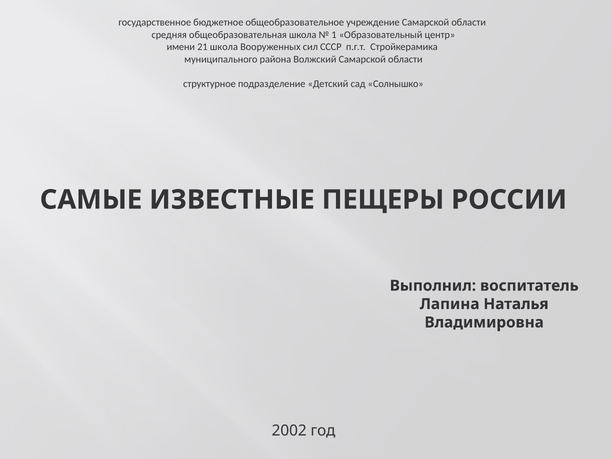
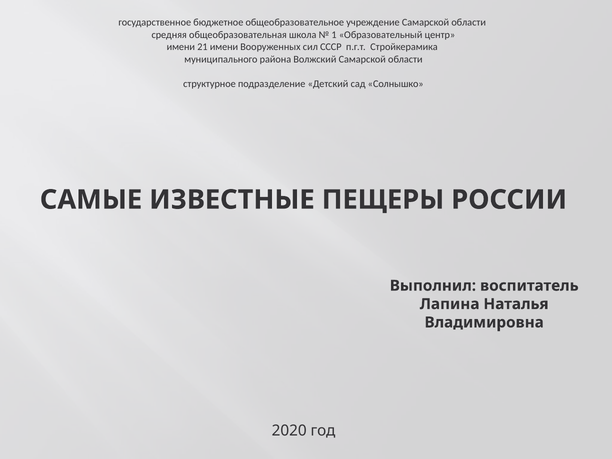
21 школа: школа -> имени
2002: 2002 -> 2020
